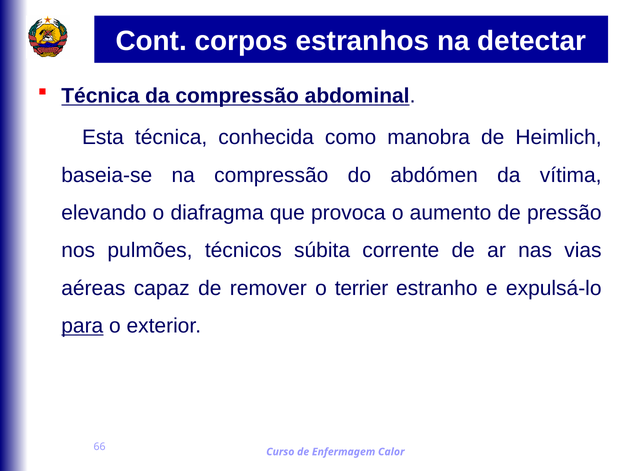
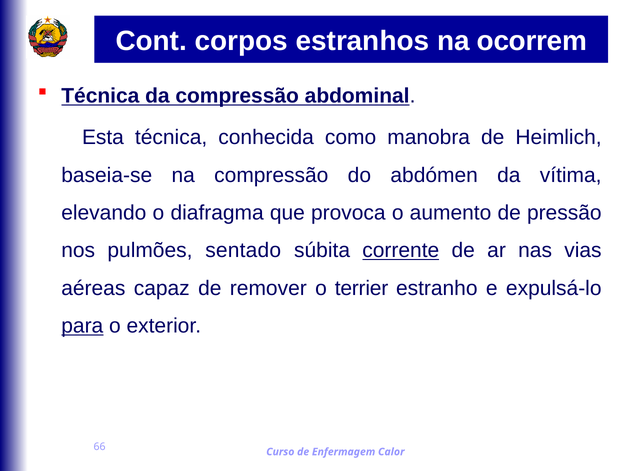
detectar: detectar -> ocorrem
técnicos: técnicos -> sentado
corrente underline: none -> present
